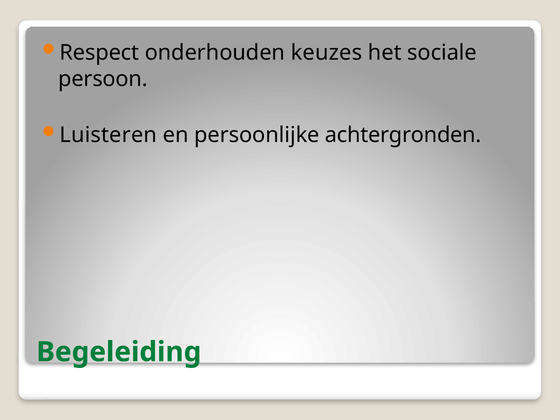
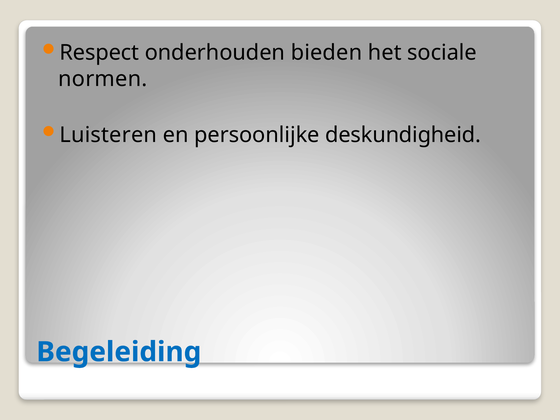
keuzes: keuzes -> bieden
persoon: persoon -> normen
achtergronden: achtergronden -> deskundigheid
Begeleiding colour: green -> blue
